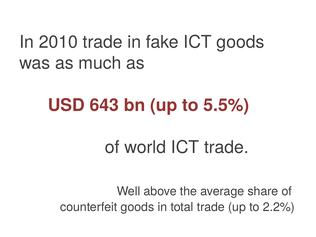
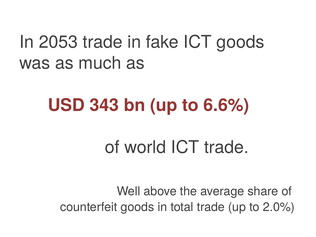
2010: 2010 -> 2053
643: 643 -> 343
5.5%: 5.5% -> 6.6%
2.2%: 2.2% -> 2.0%
